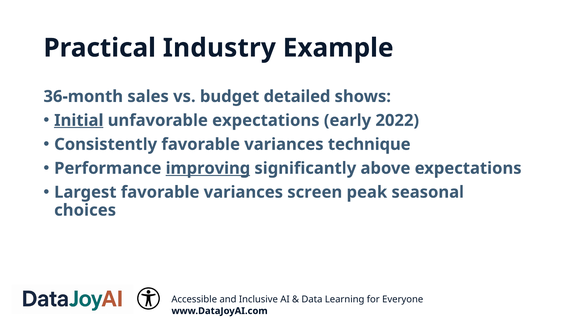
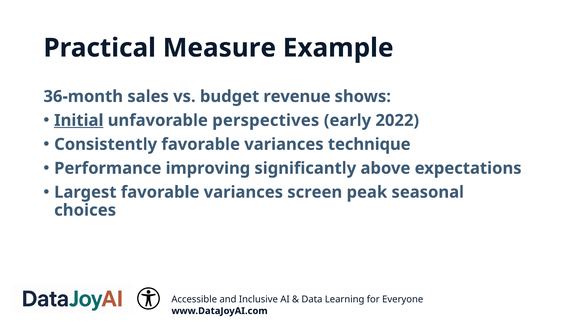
Industry: Industry -> Measure
detailed: detailed -> revenue
unfavorable expectations: expectations -> perspectives
improving underline: present -> none
